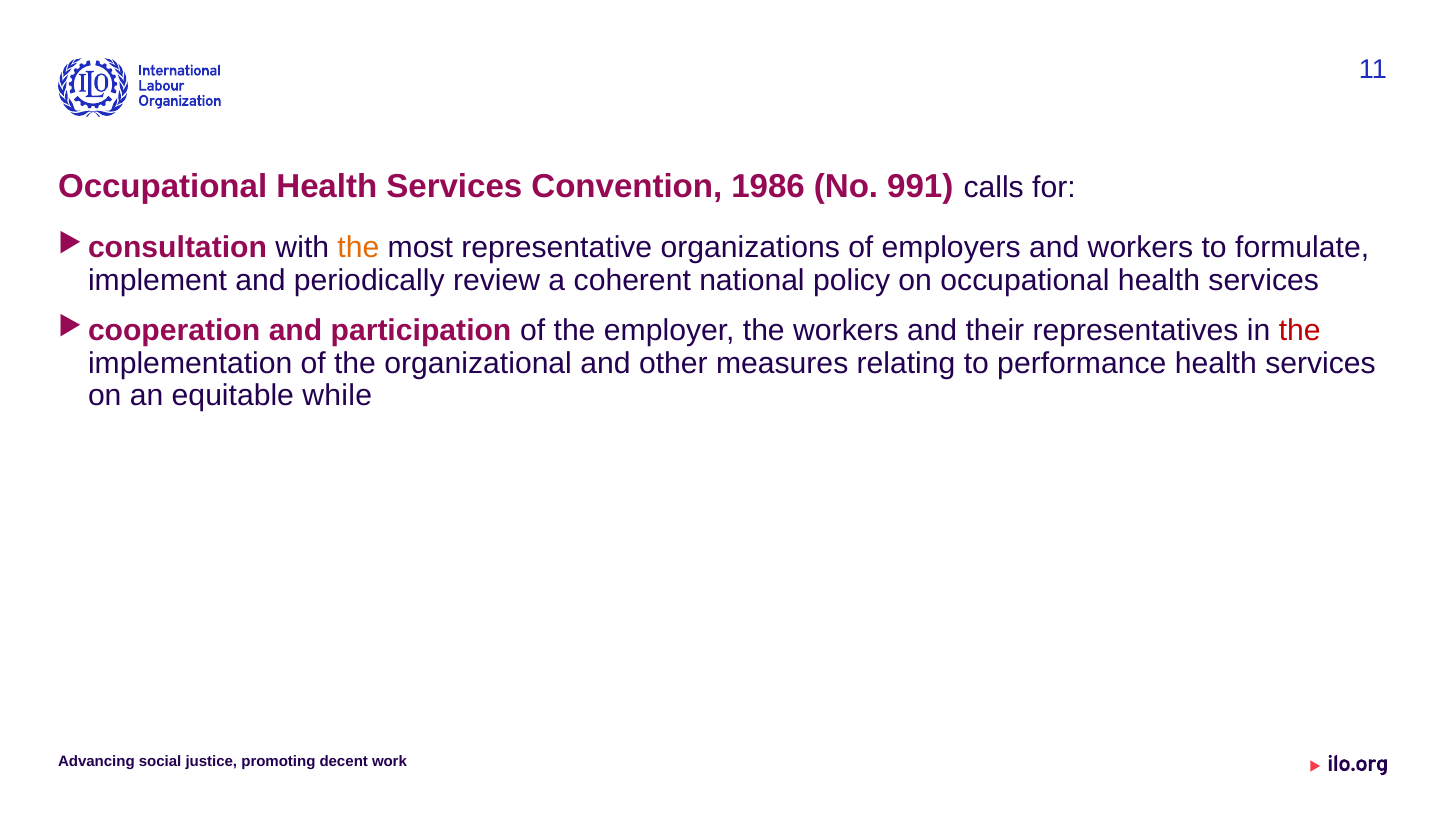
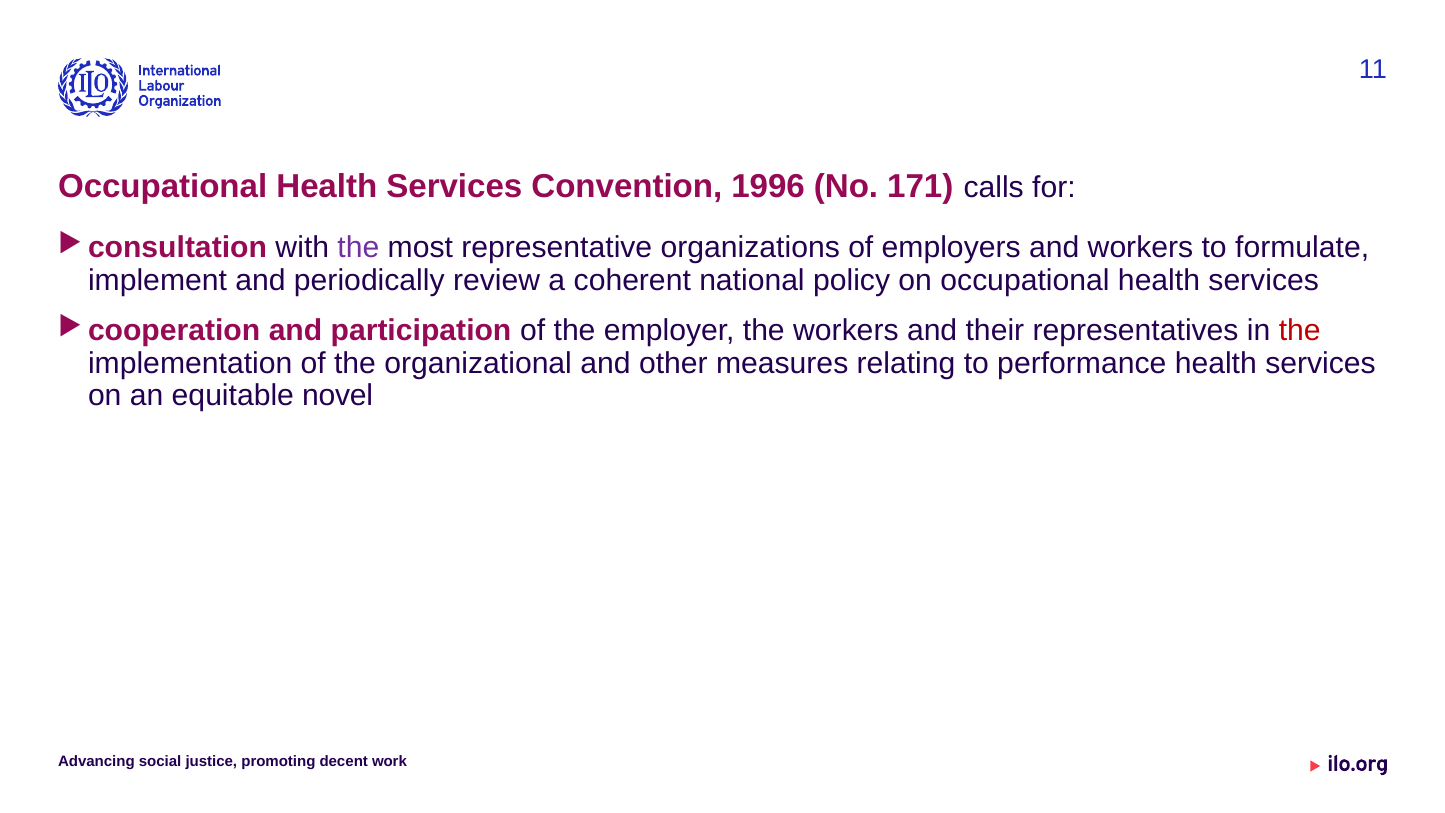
1986: 1986 -> 1996
991: 991 -> 171
the at (358, 248) colour: orange -> purple
while: while -> novel
